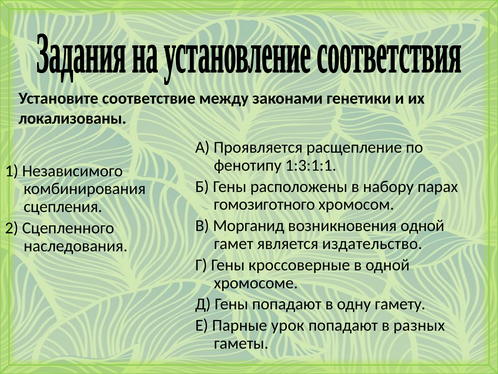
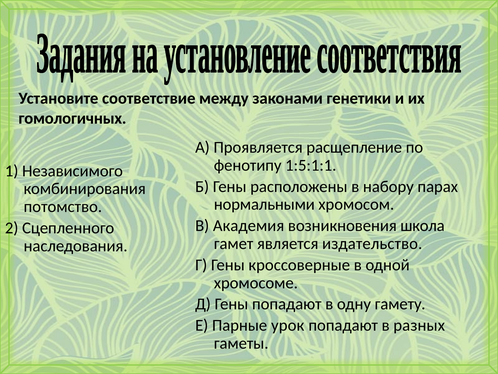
локализованы: локализованы -> гомологичных
1:3:1:1: 1:3:1:1 -> 1:5:1:1
гомозиготного: гомозиготного -> нормальными
сцепления: сцепления -> потомство
Морганид: Морганид -> Академия
возникновения одной: одной -> школа
